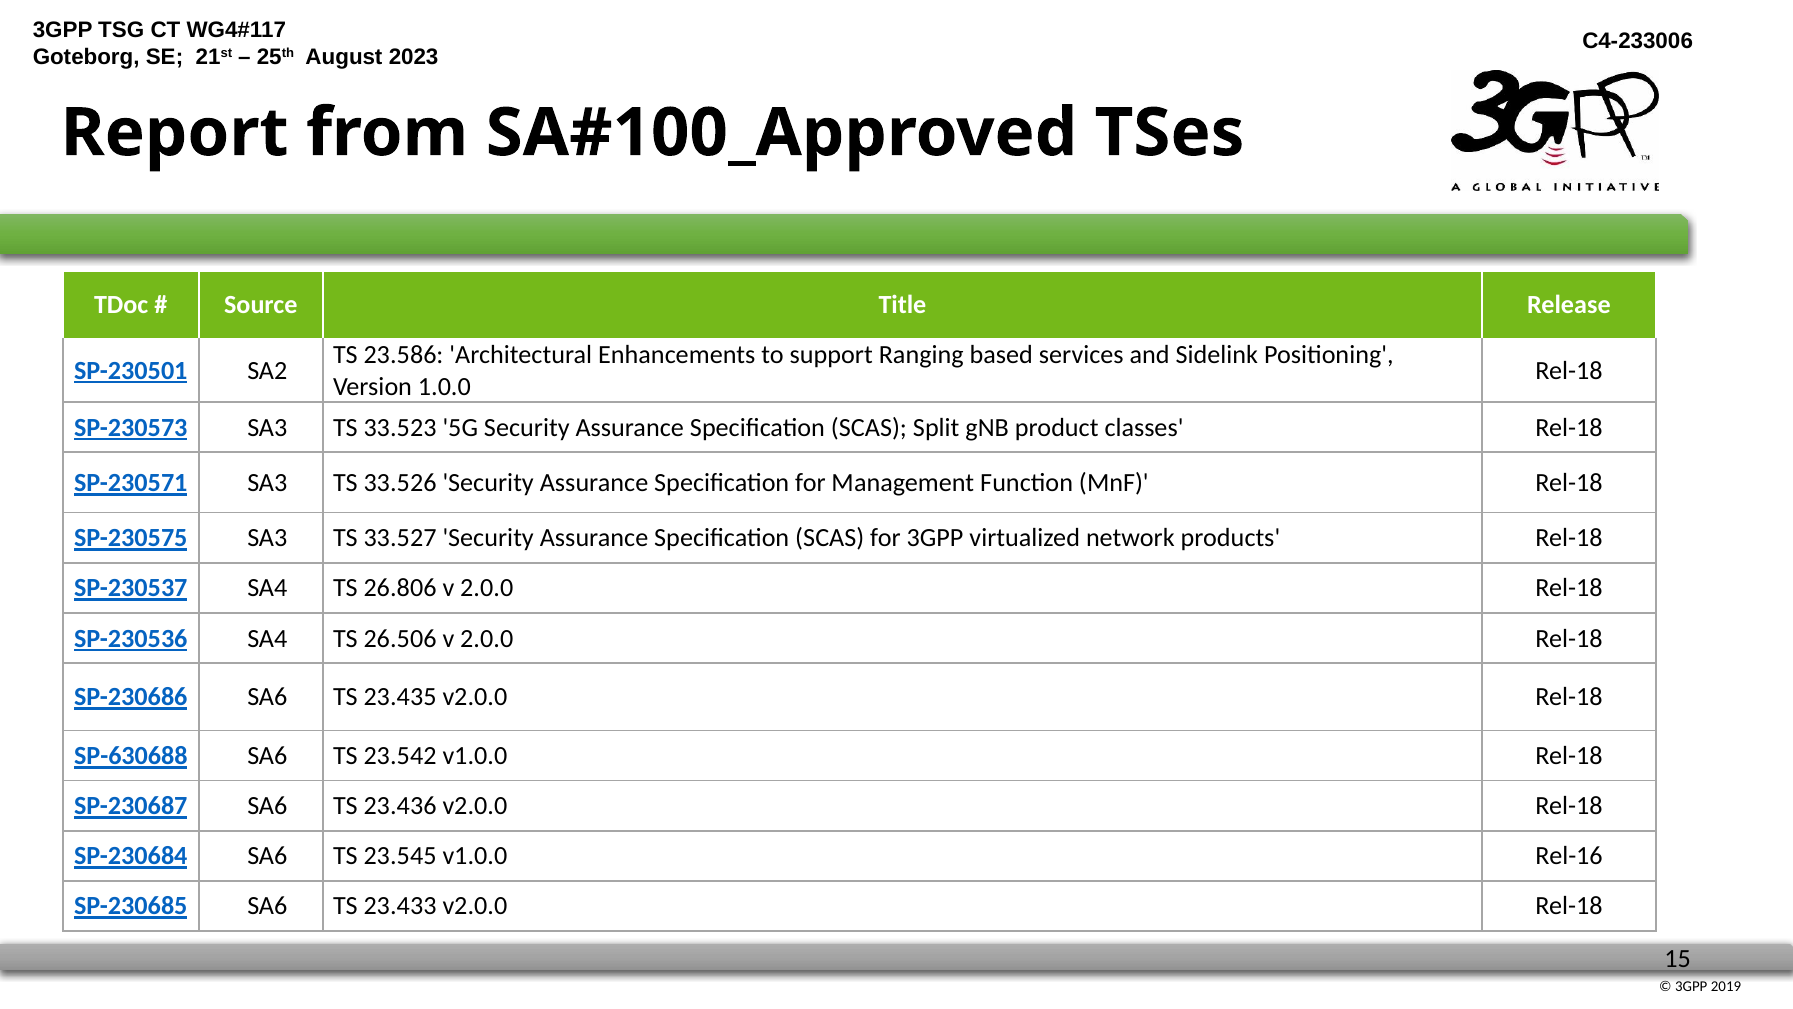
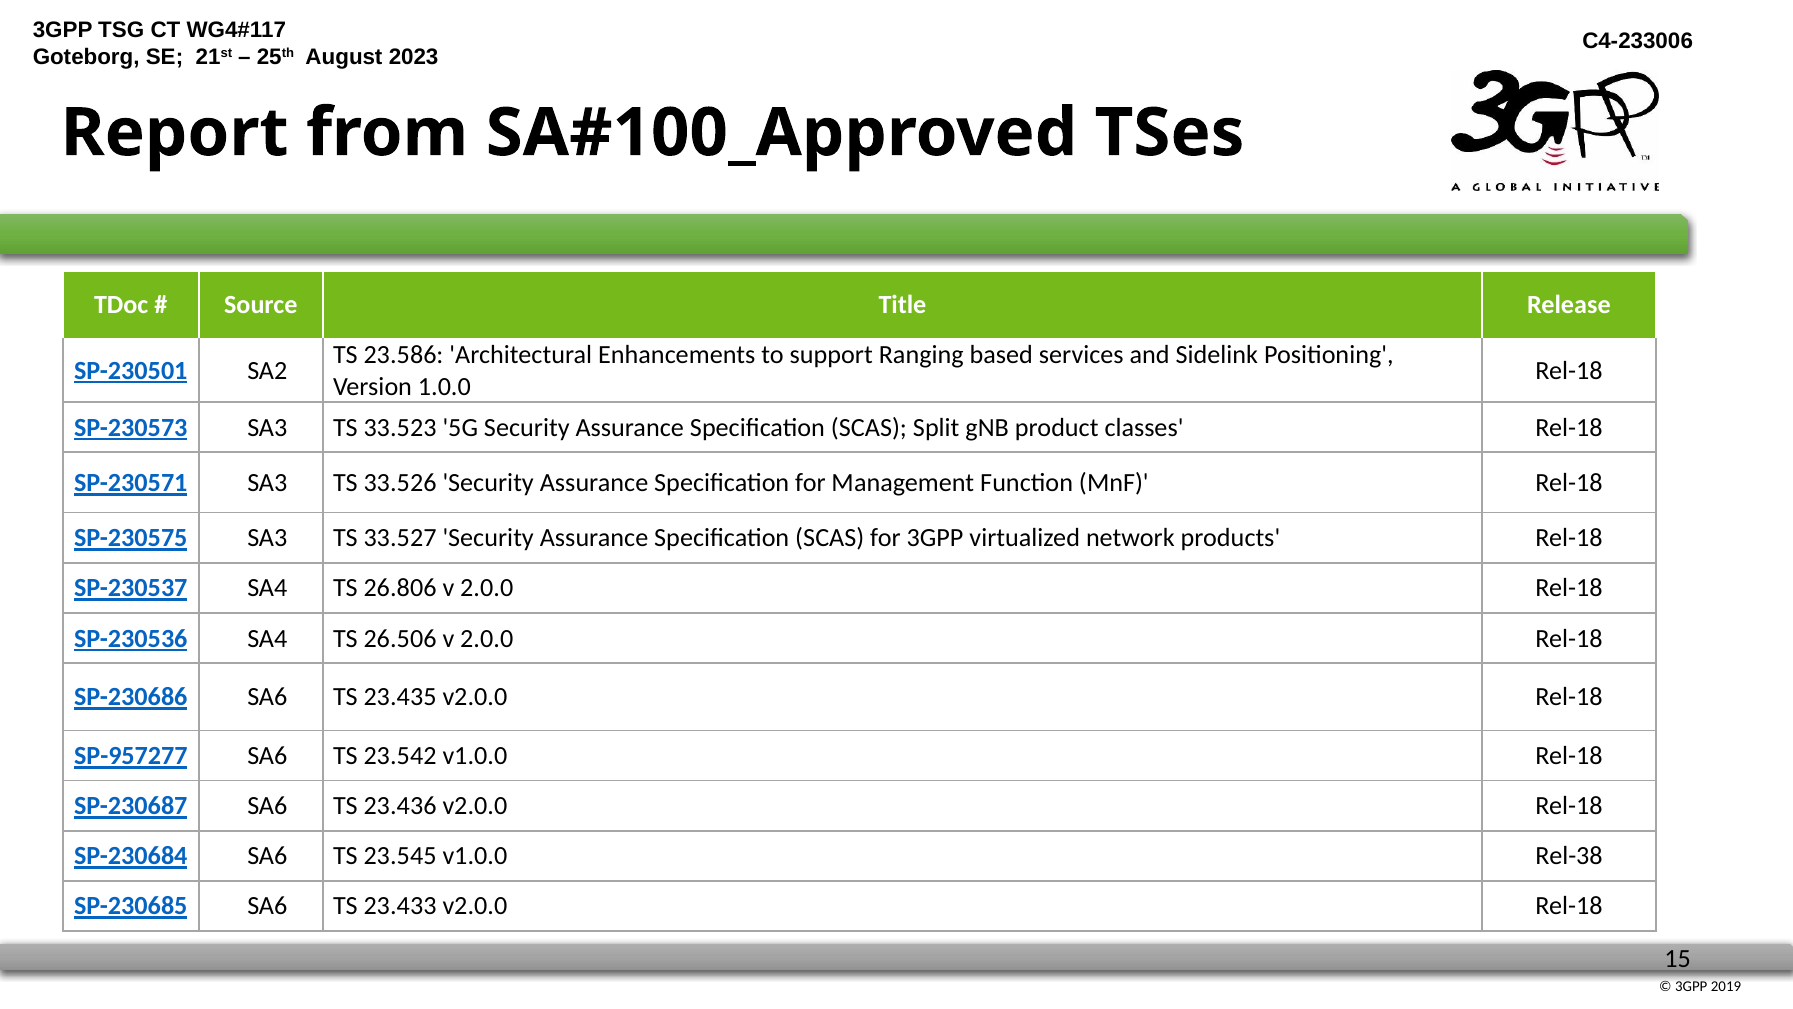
SP-630688: SP-630688 -> SP-957277
Rel-16: Rel-16 -> Rel-38
